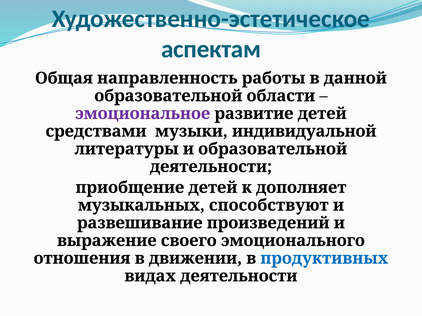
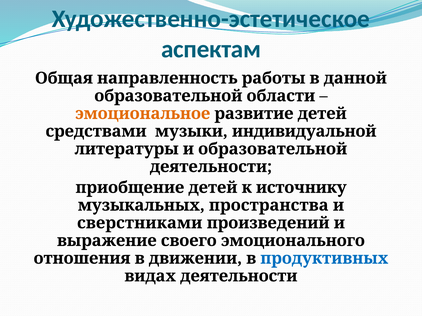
эмоциональное colour: purple -> orange
дополняет: дополняет -> источнику
способствуют: способствуют -> пространства
развешивание: развешивание -> сверстниками
